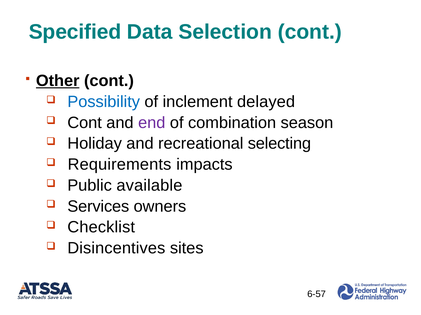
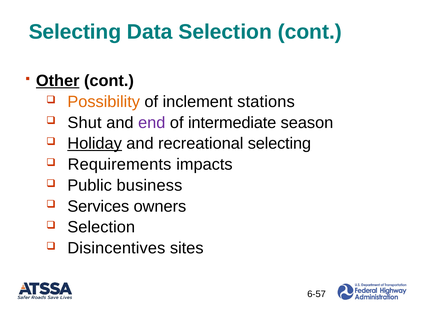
Specified at (75, 32): Specified -> Selecting
Possibility colour: blue -> orange
delayed: delayed -> stations
Cont at (85, 123): Cont -> Shut
combination: combination -> intermediate
Holiday underline: none -> present
available: available -> business
Checklist at (101, 228): Checklist -> Selection
